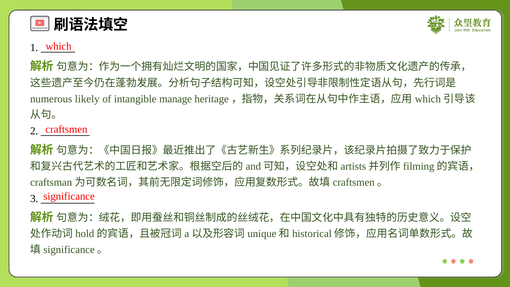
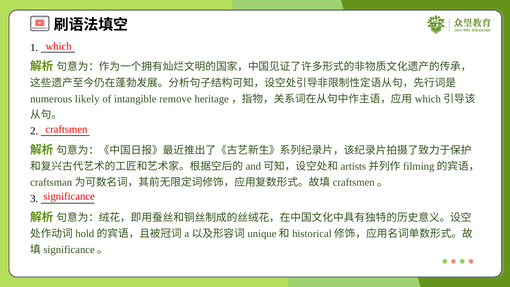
manage: manage -> remove
